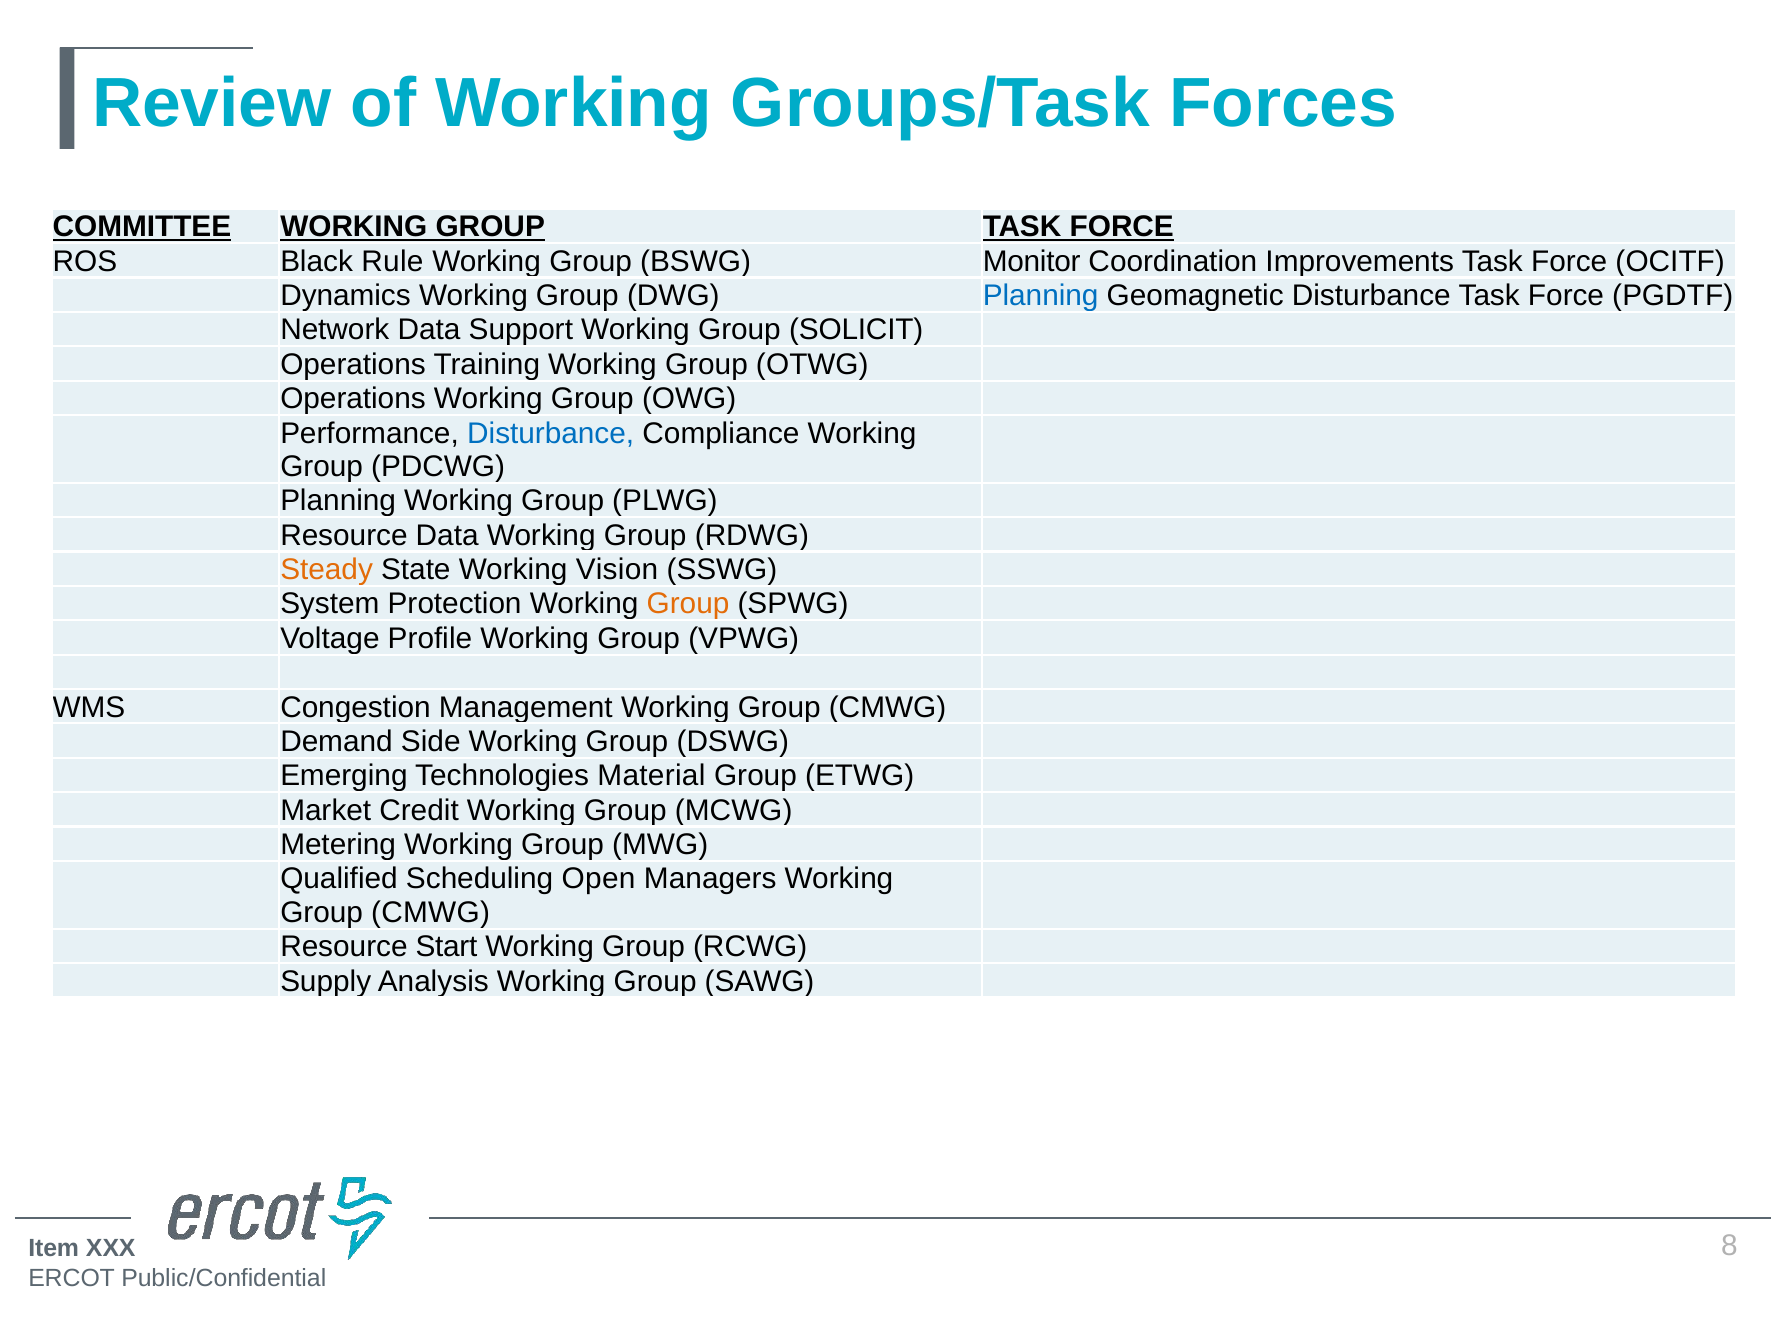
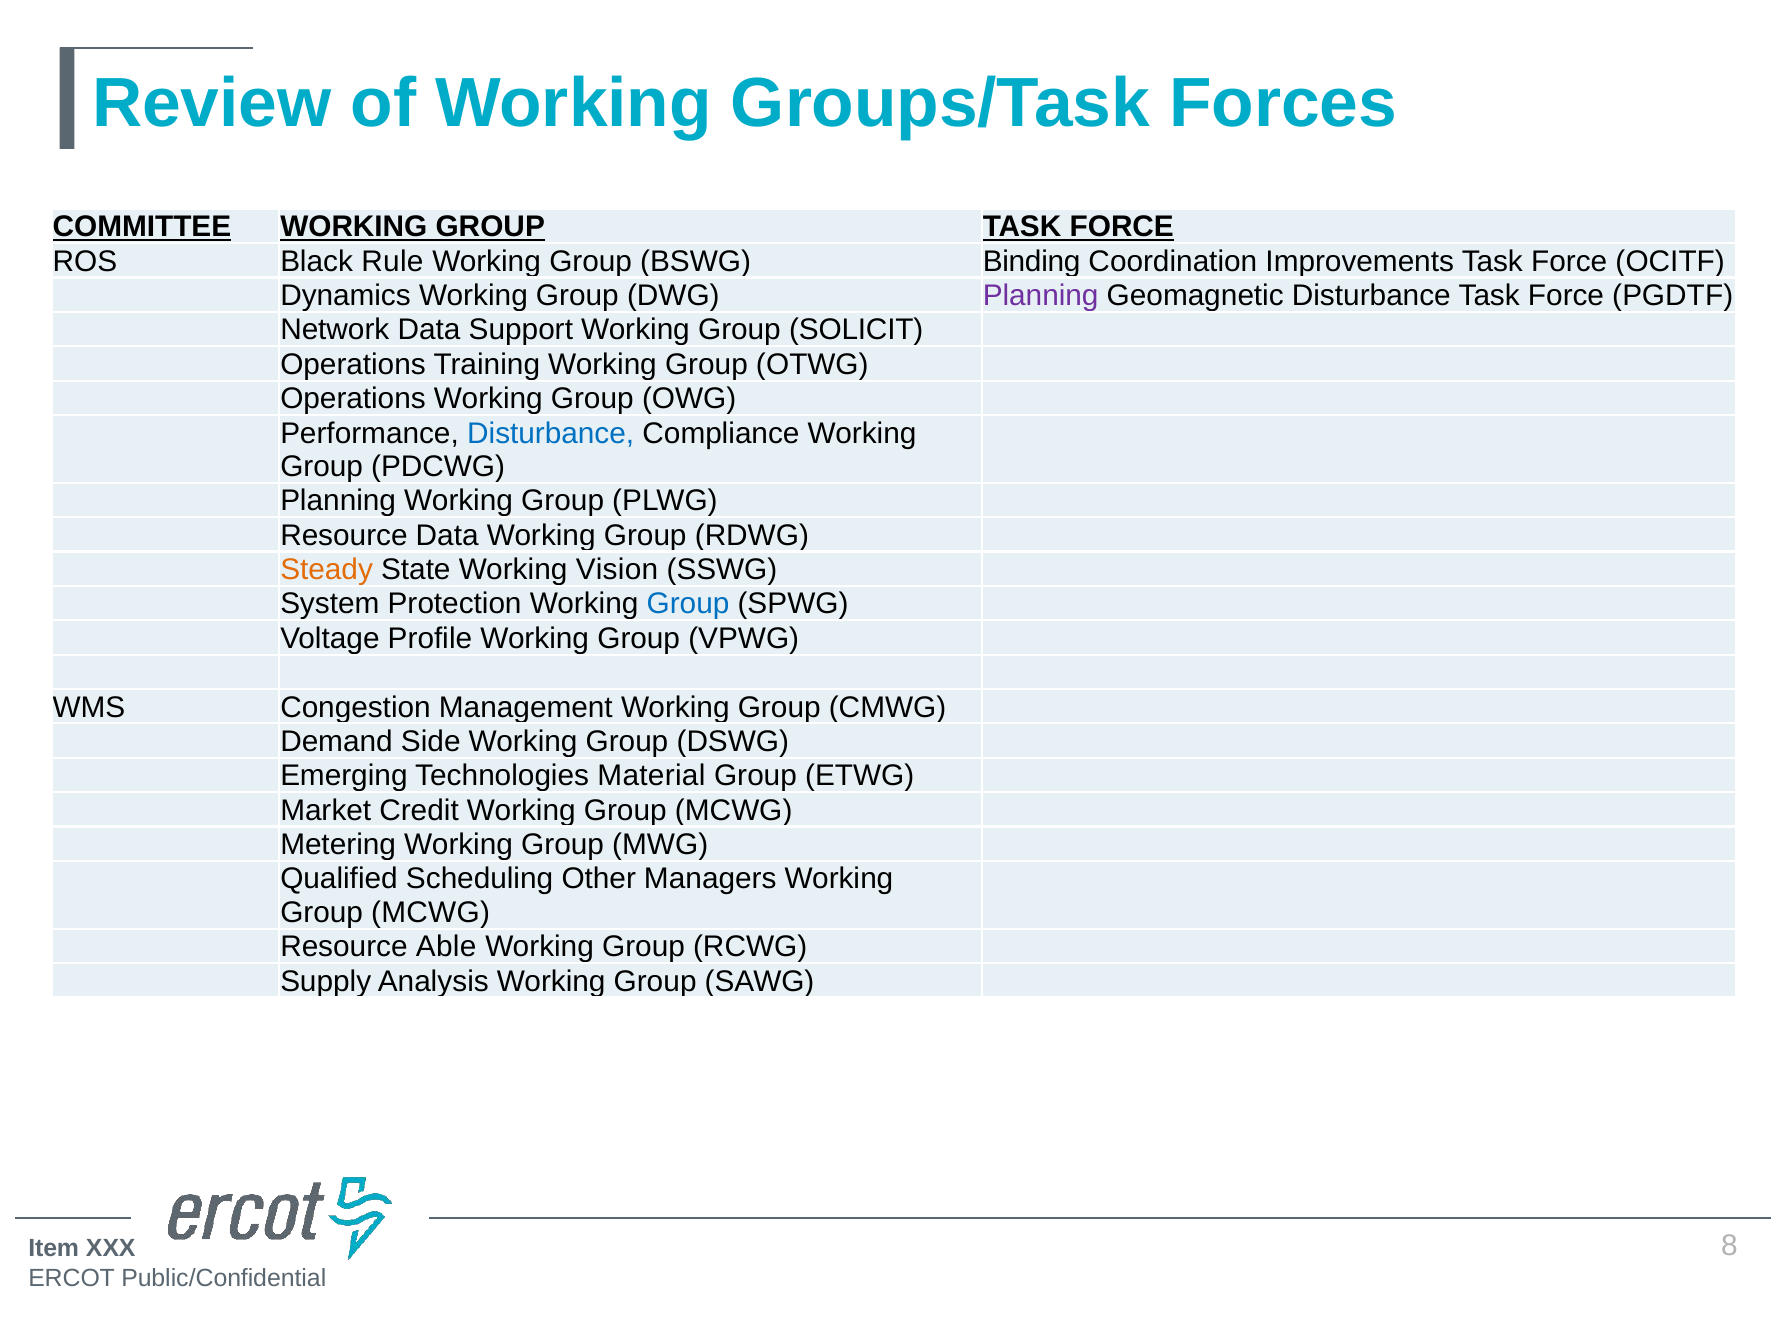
Monitor: Monitor -> Binding
Planning at (1041, 296) colour: blue -> purple
Group at (688, 604) colour: orange -> blue
Open: Open -> Other
CMWG at (431, 912): CMWG -> MCWG
Start: Start -> Able
